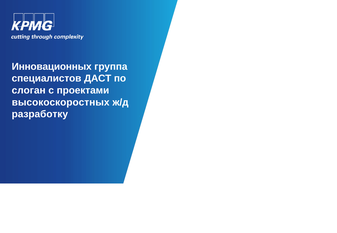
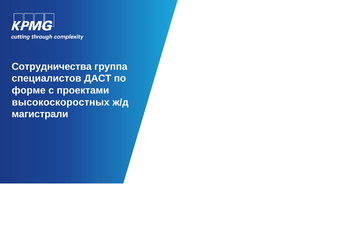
Инновационных: Инновационных -> Сотрудничества
слоган: слоган -> форме
разработку: разработку -> магистрали
